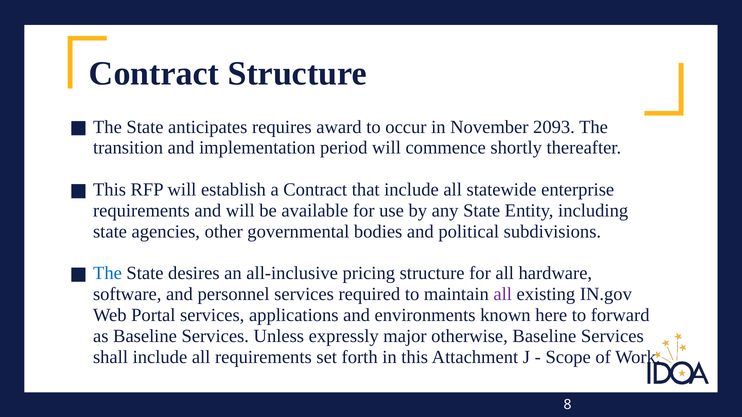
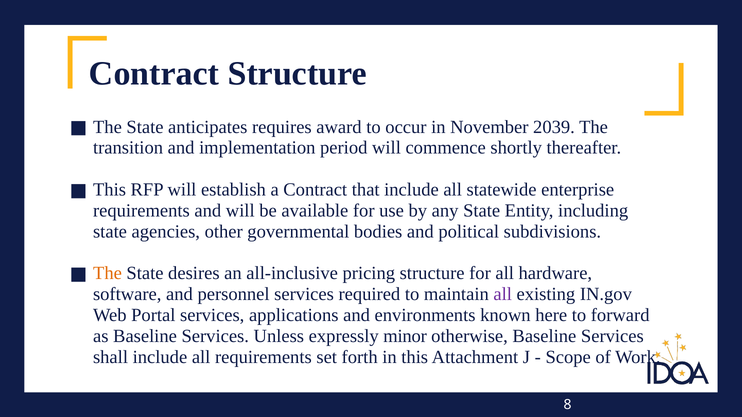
2093: 2093 -> 2039
The at (107, 274) colour: blue -> orange
major: major -> minor
